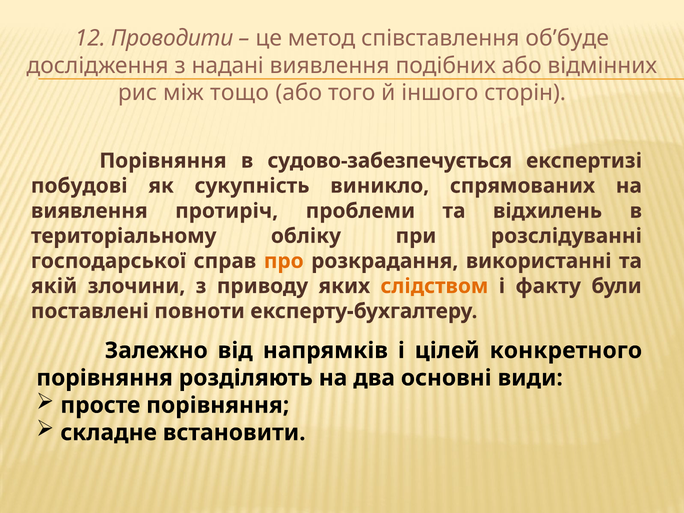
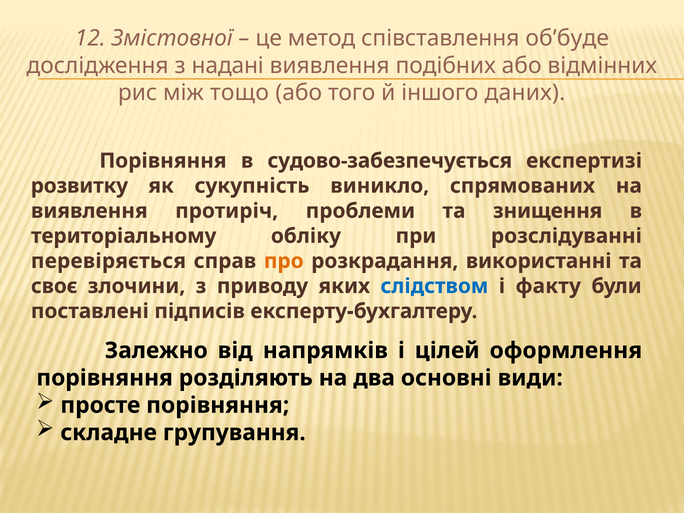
Проводити: Проводити -> Змістовної
сторін: сторін -> даних
побудові: побудові -> розвитку
відхилень: відхилень -> знищення
господарської: господарської -> перевіряється
якій: якій -> своє
слідством colour: orange -> blue
повноти: повноти -> підписів
конкретного: конкретного -> оформлення
встановити: встановити -> групування
